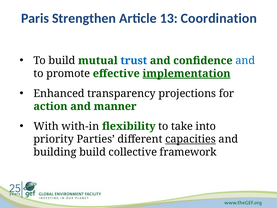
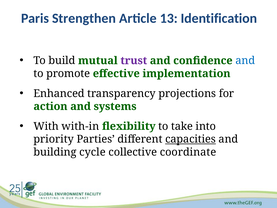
Coordination: Coordination -> Identification
trust colour: blue -> purple
implementation underline: present -> none
manner: manner -> systems
building build: build -> cycle
framework: framework -> coordinate
